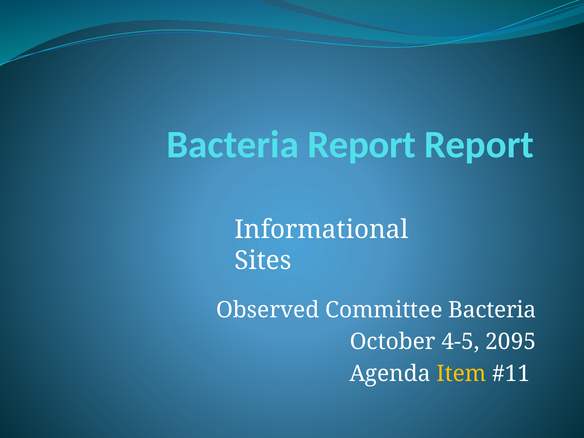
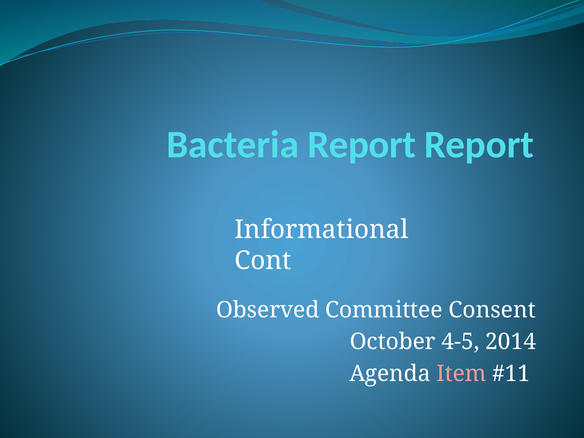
Sites: Sites -> Cont
Committee Bacteria: Bacteria -> Consent
2095: 2095 -> 2014
Item colour: yellow -> pink
